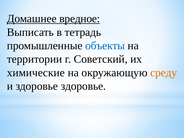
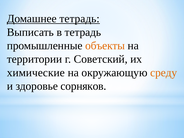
Домашнее вредное: вредное -> тетрадь
объекты colour: blue -> orange
здоровье здоровье: здоровье -> сорняков
